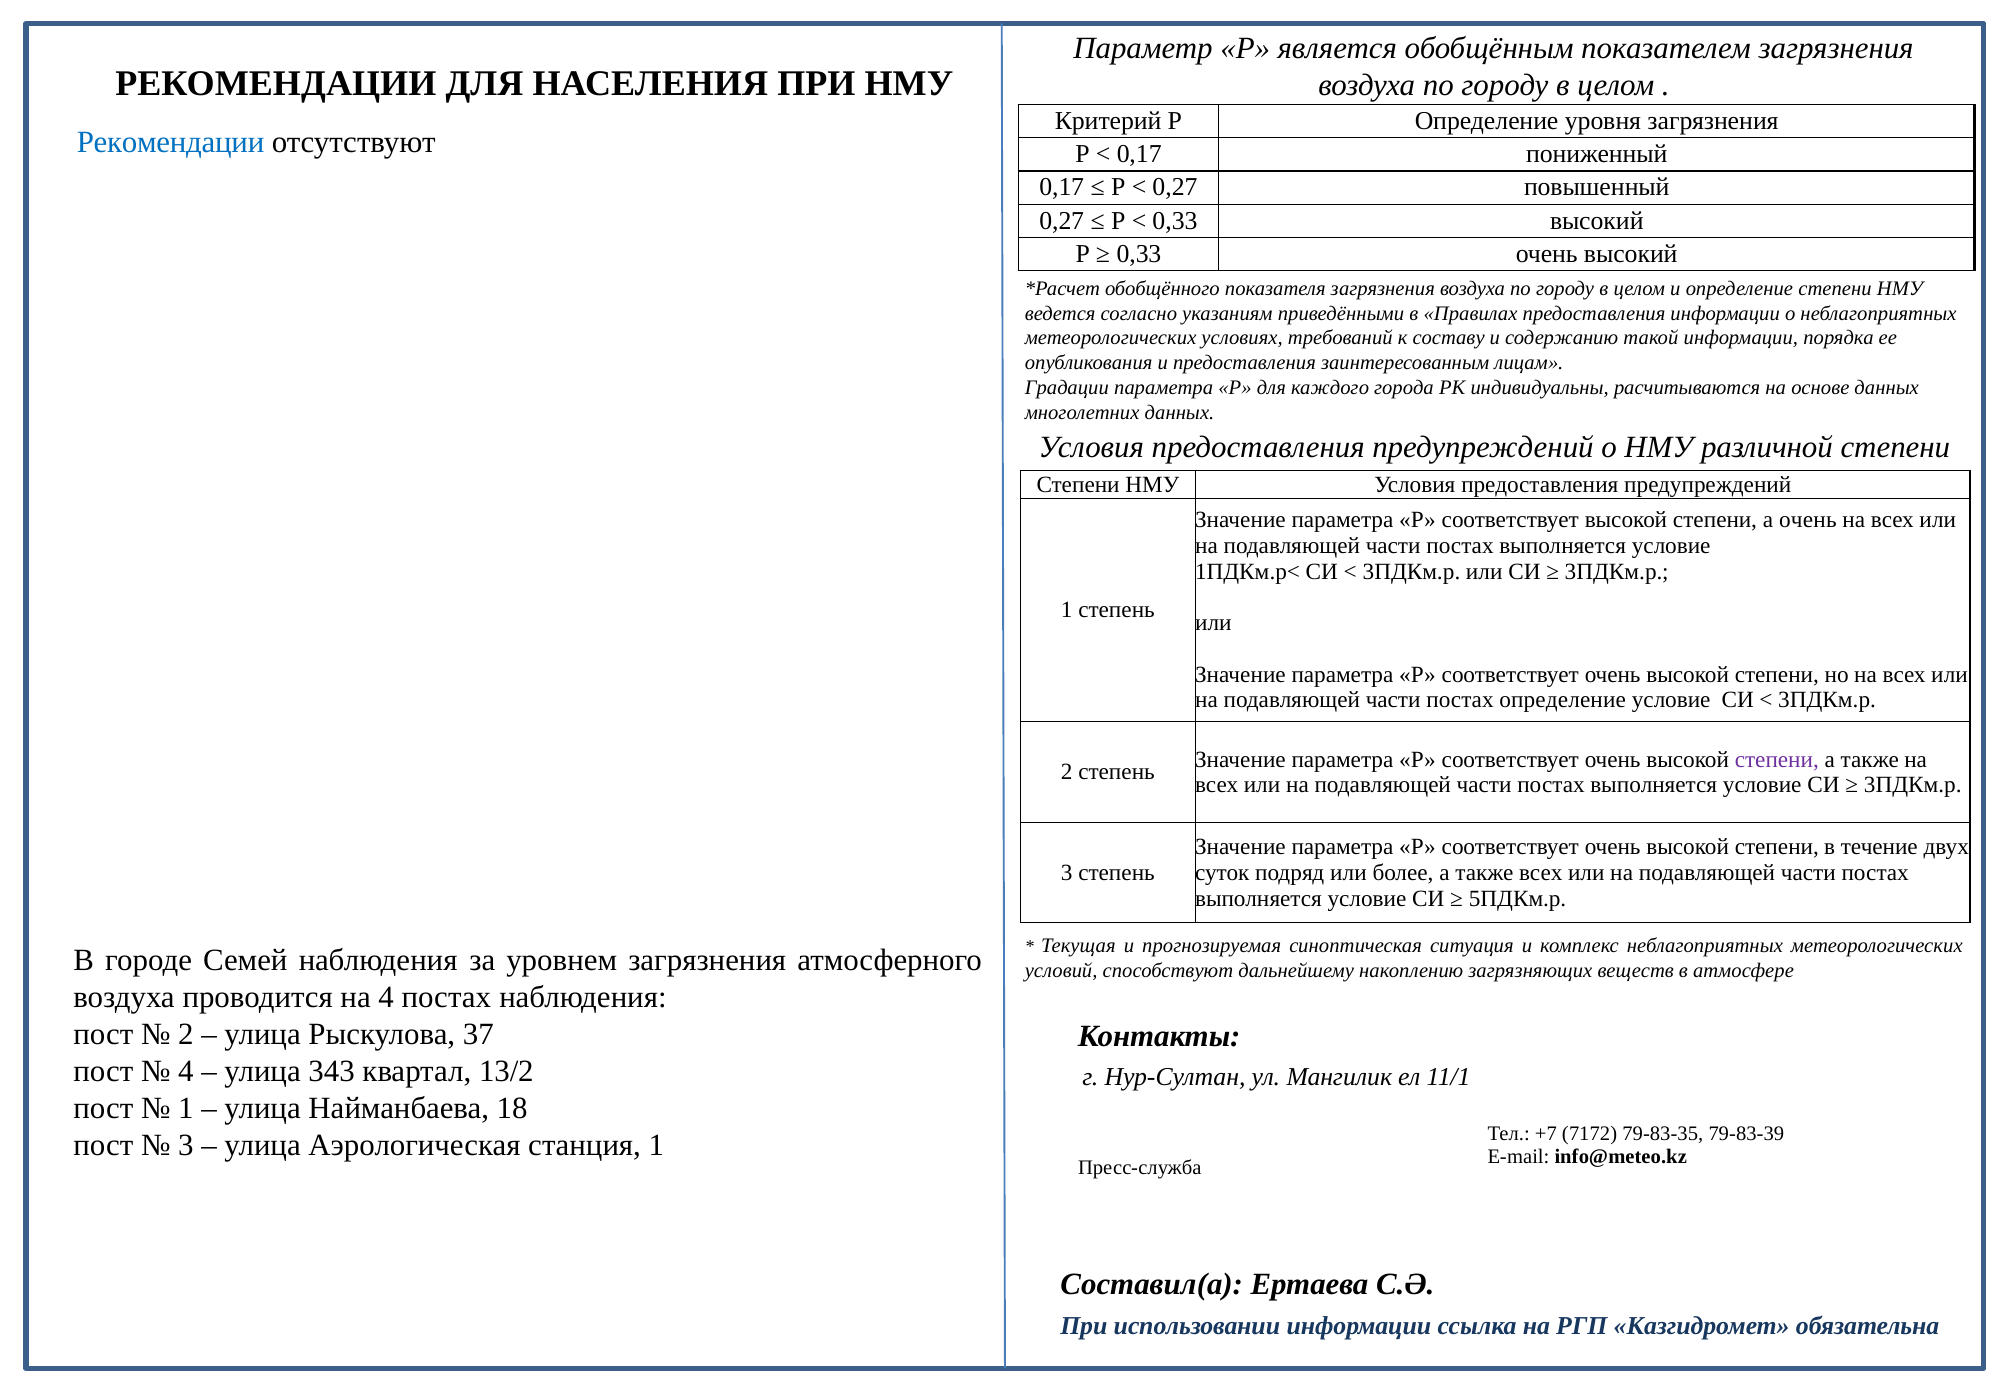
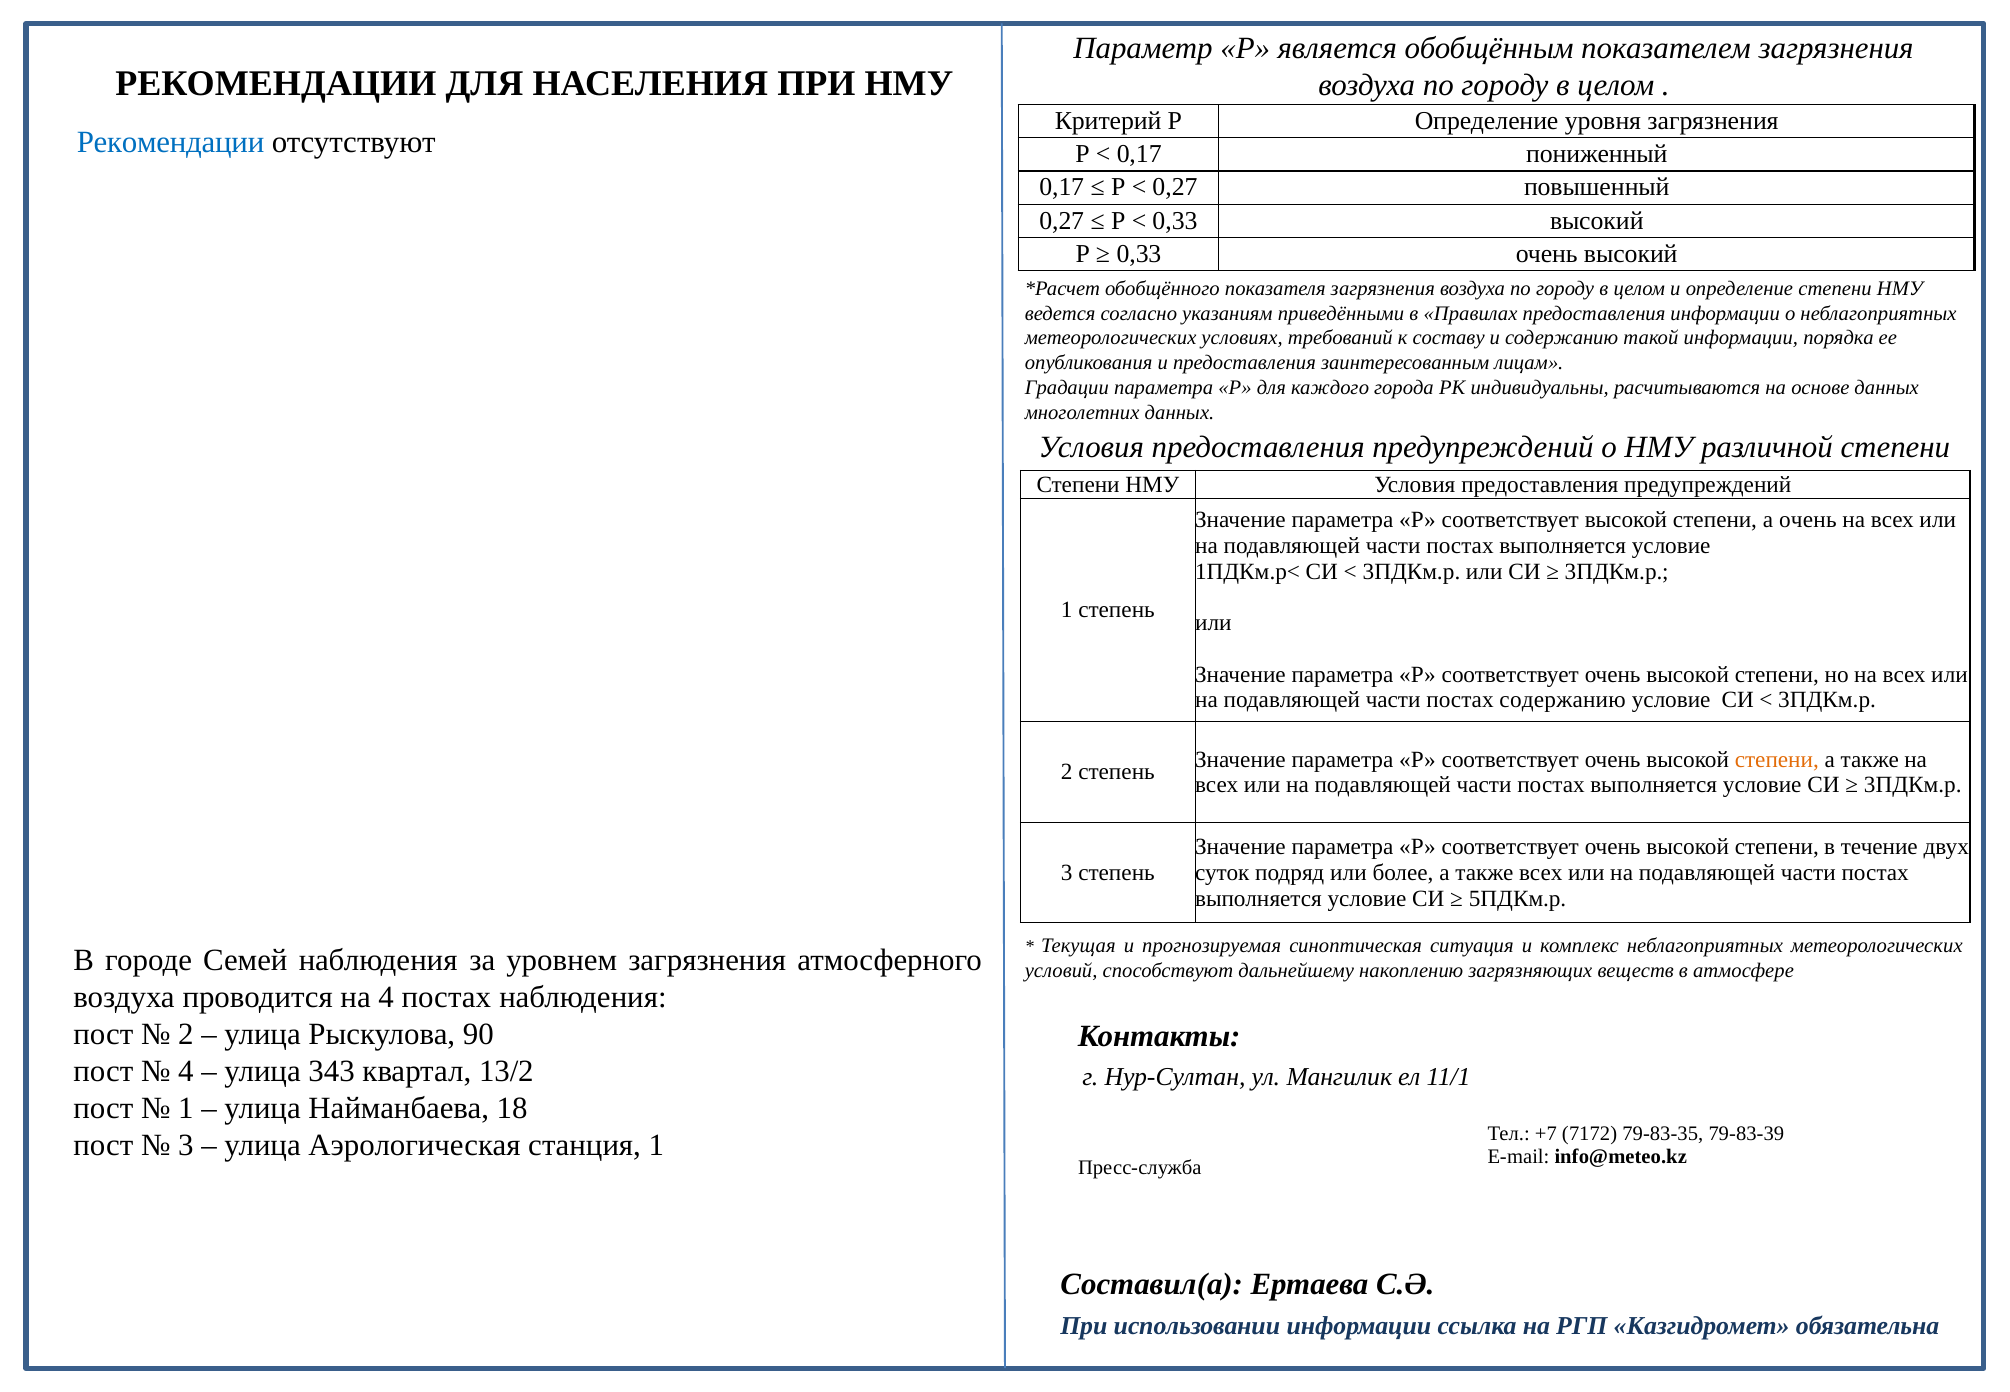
постах определение: определение -> содержанию
степени at (1777, 759) colour: purple -> orange
37: 37 -> 90
